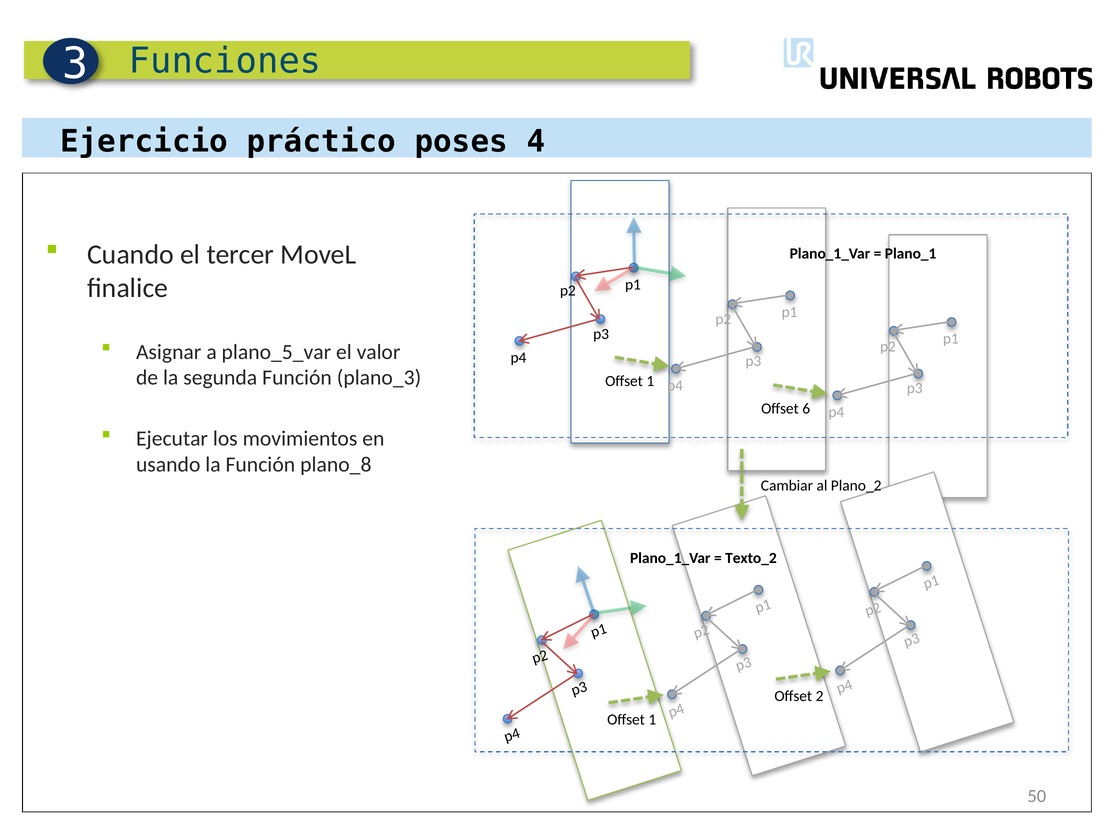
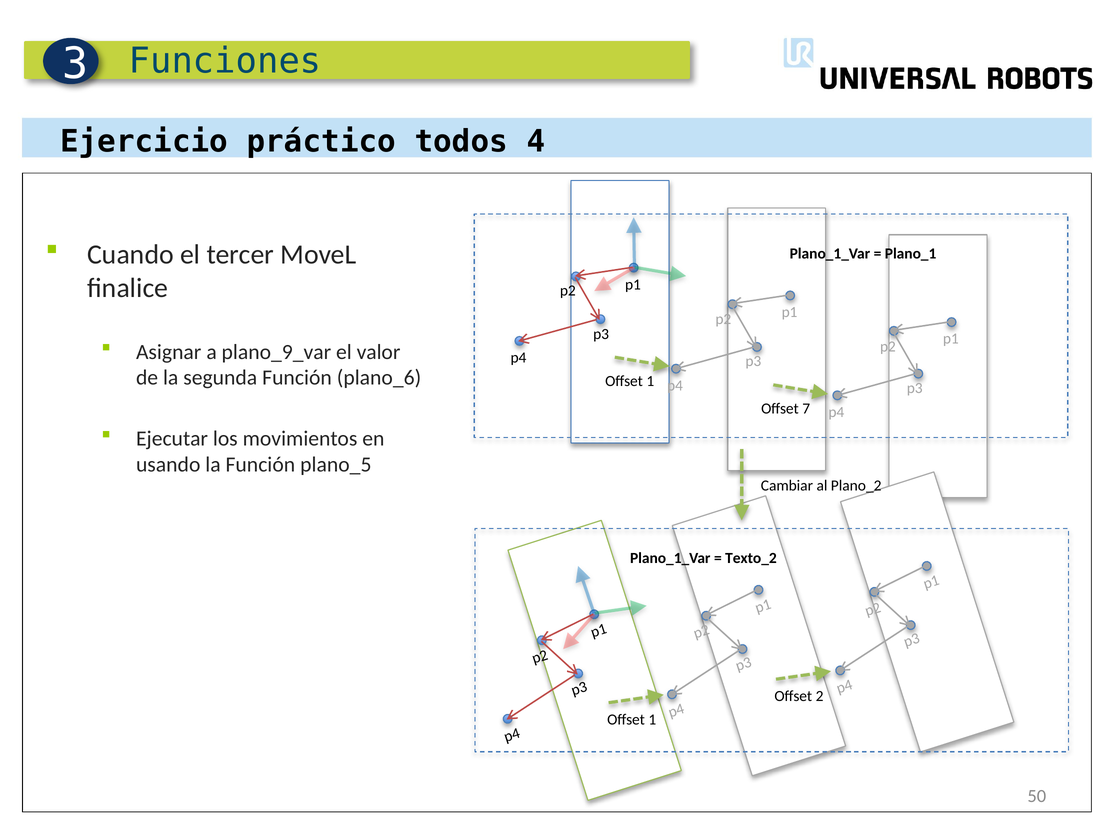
poses: poses -> todos
plano_5_var: plano_5_var -> plano_9_var
plano_3: plano_3 -> plano_6
6: 6 -> 7
plano_8: plano_8 -> plano_5
